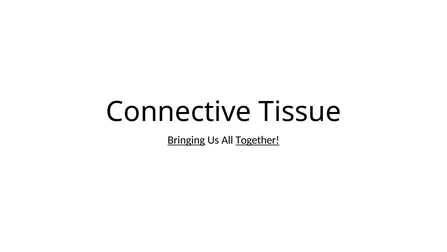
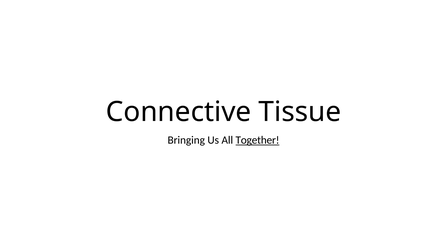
Bringing underline: present -> none
